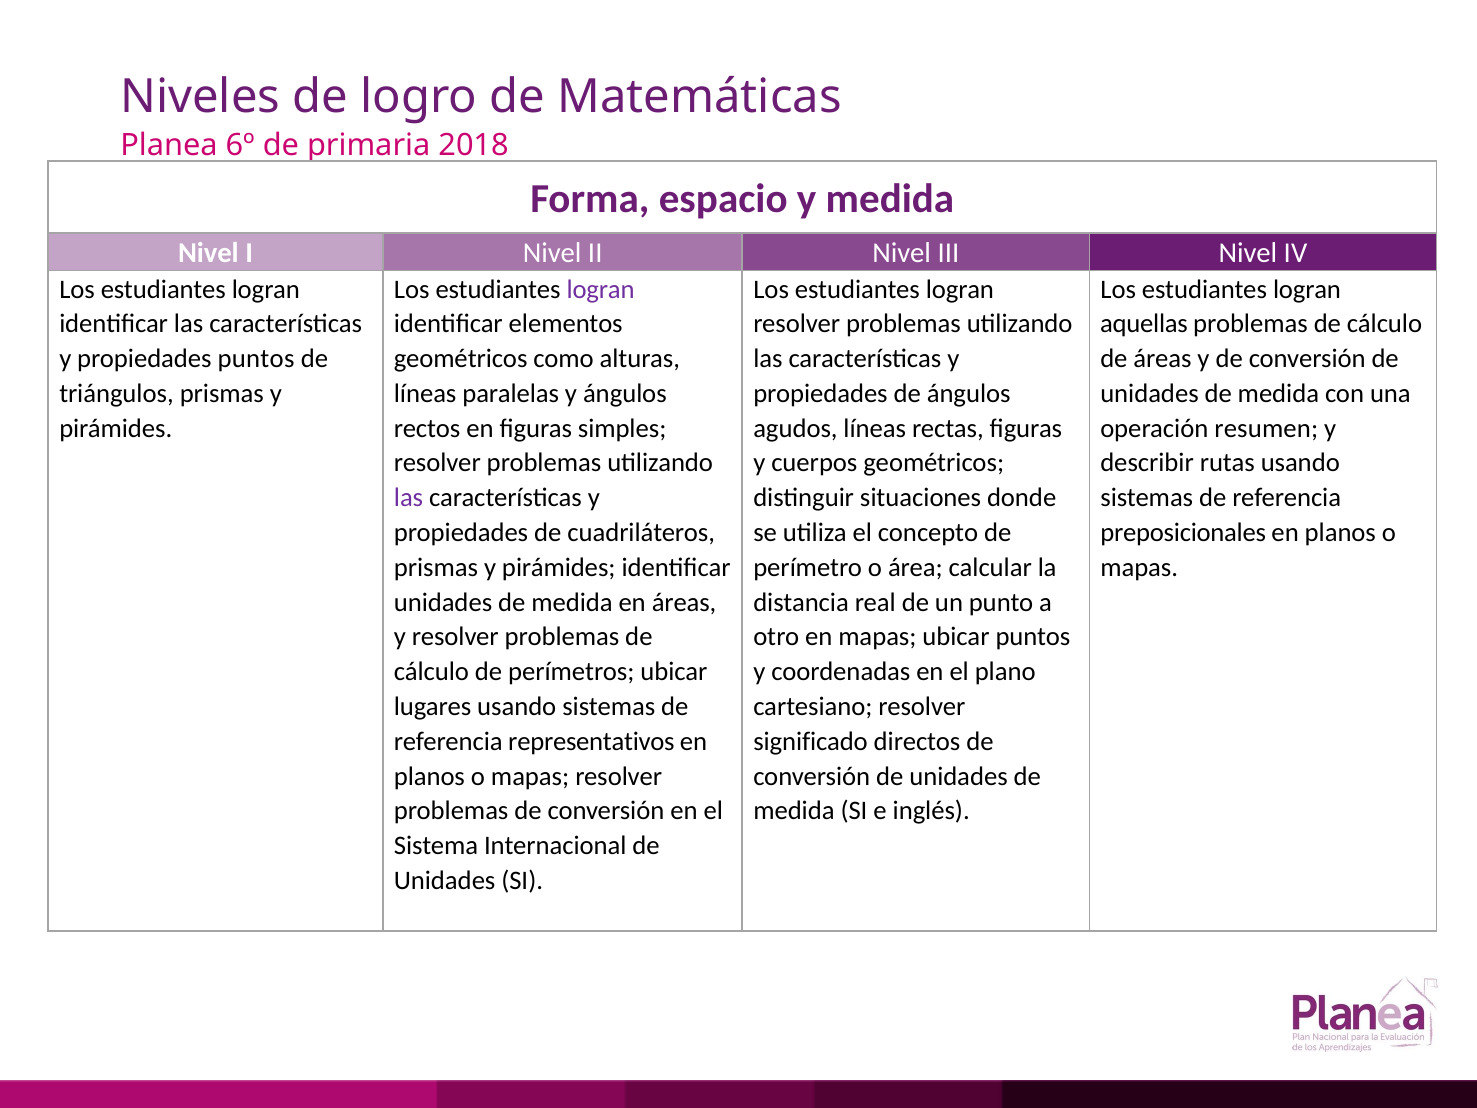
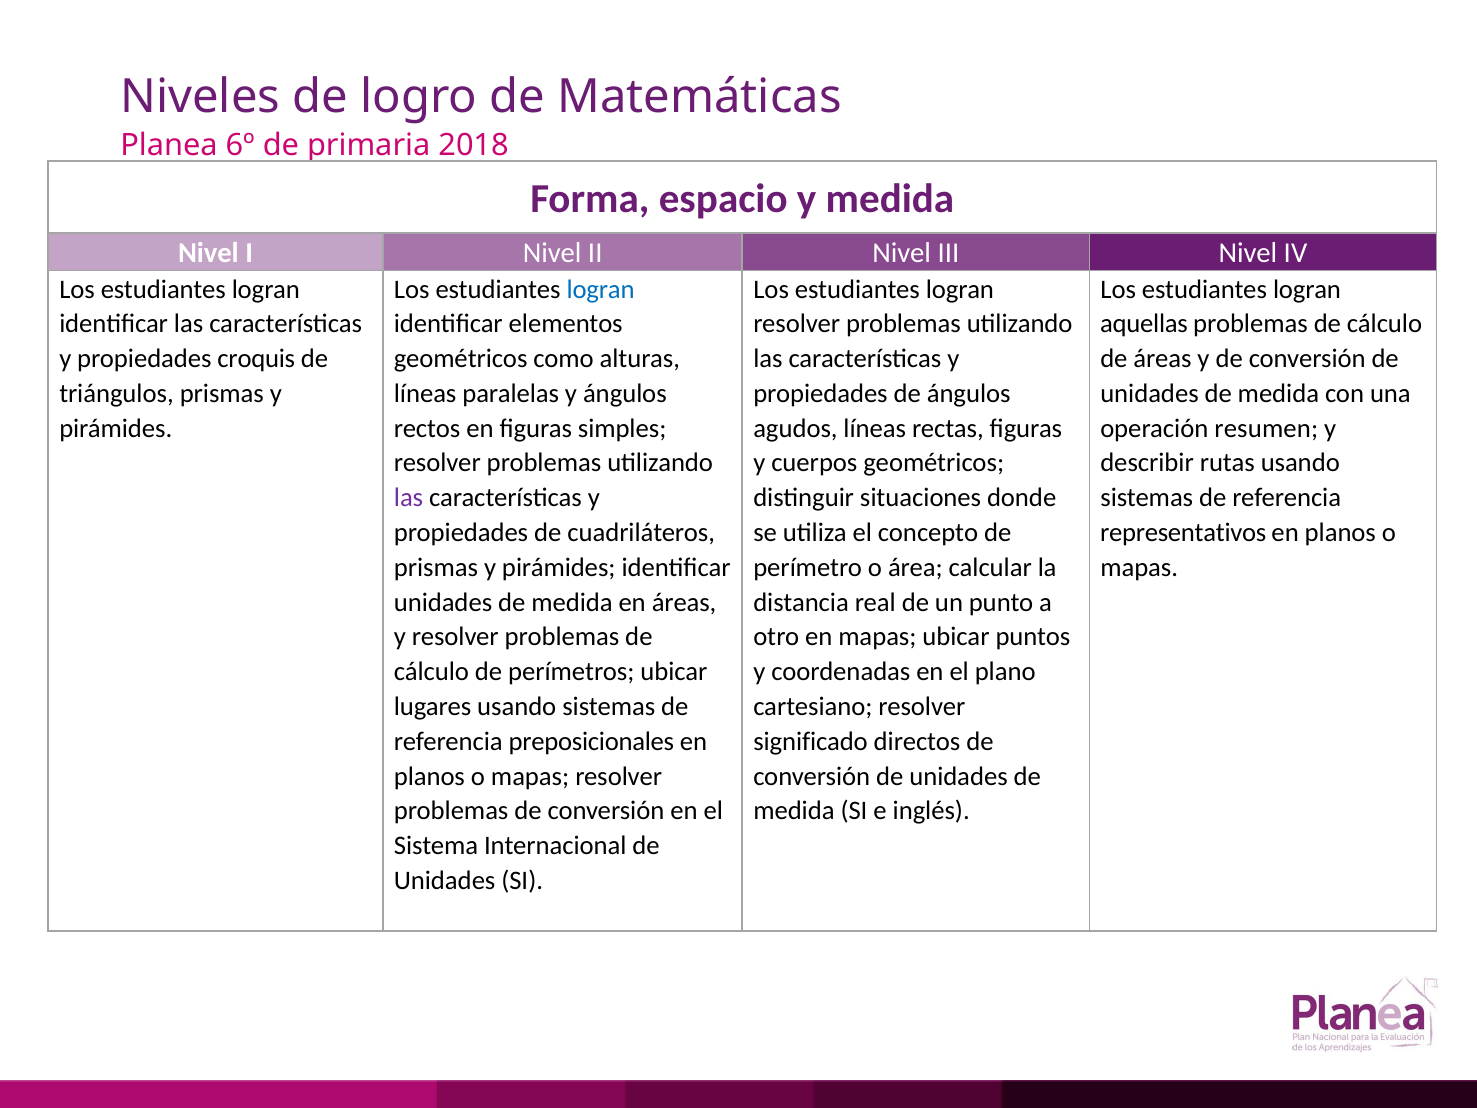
logran at (601, 289) colour: purple -> blue
propiedades puntos: puntos -> croquis
preposicionales: preposicionales -> representativos
representativos: representativos -> preposicionales
